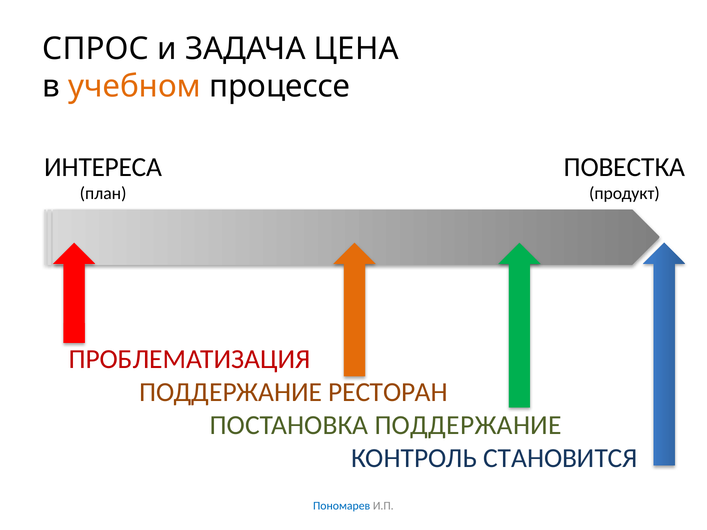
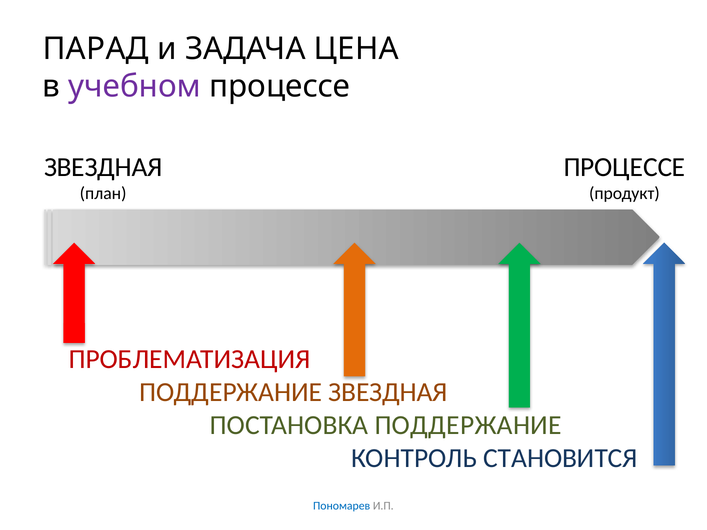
СПРОС: СПРОС -> ПАРАД
учебном colour: orange -> purple
ИНТЕРЕСА at (103, 167): ИНТЕРЕСА -> ЗВЕЗДНАЯ
ПОВЕСТКА at (624, 167): ПОВЕСТКА -> ПРОЦЕССЕ
ПОДДЕРЖАНИЕ РЕСТОРАН: РЕСТОРАН -> ЗВЕЗДНАЯ
